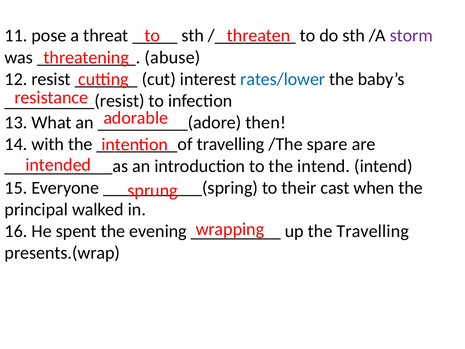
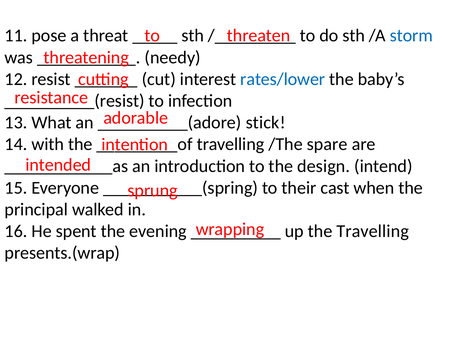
storm colour: purple -> blue
abuse: abuse -> needy
then: then -> stick
the intend: intend -> design
